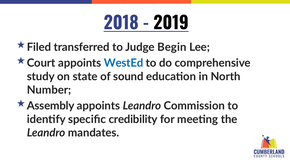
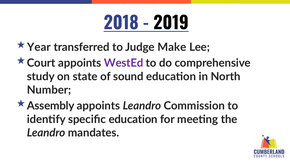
Filed: Filed -> Year
Begin: Begin -> Make
WestEd colour: blue -> purple
specific credibility: credibility -> education
